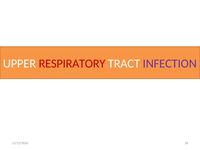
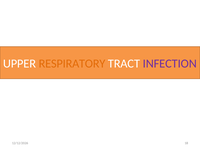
RESPIRATORY colour: red -> orange
